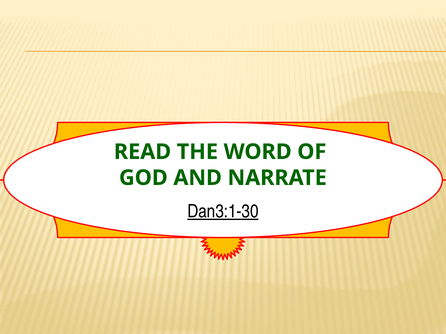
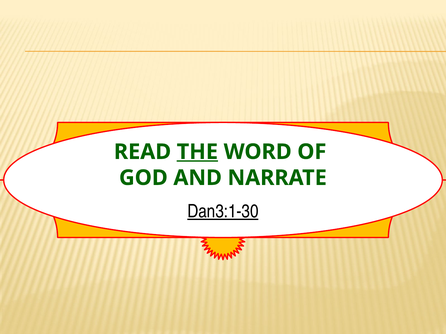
THE underline: none -> present
